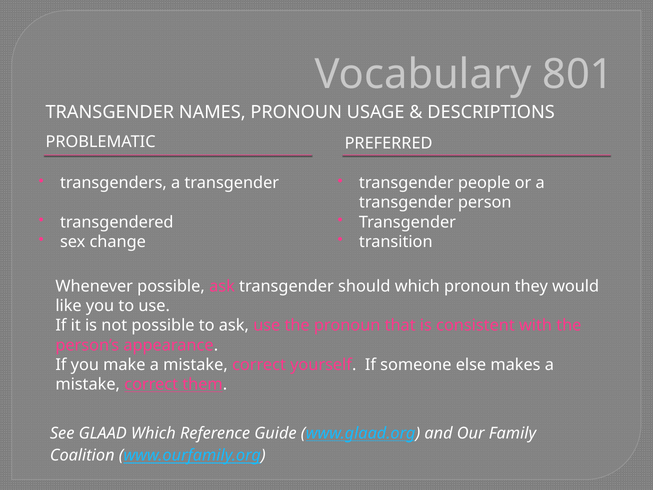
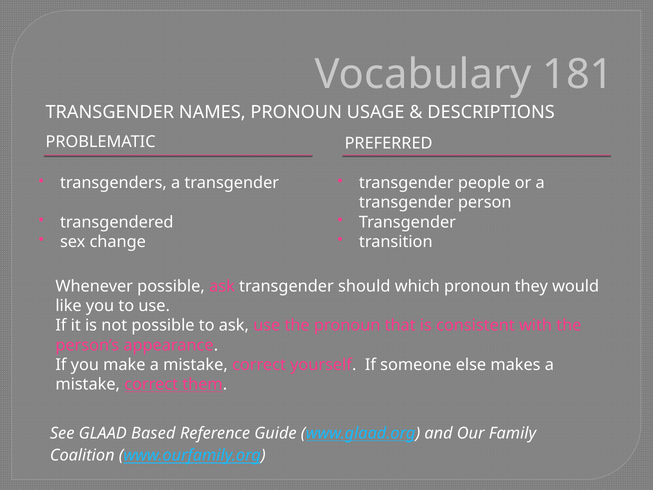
801: 801 -> 181
GLAAD Which: Which -> Based
